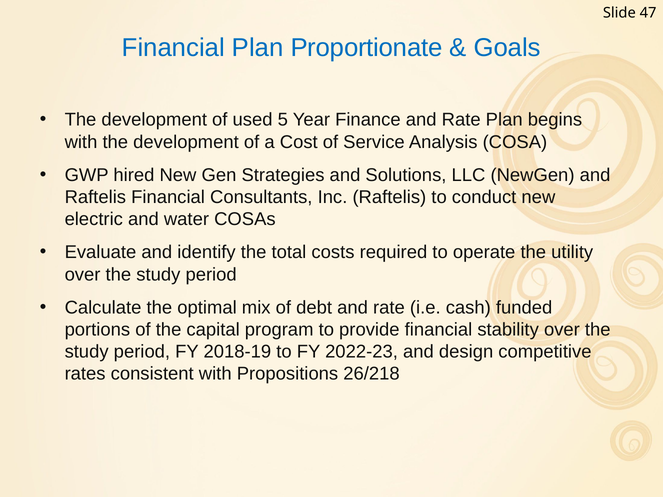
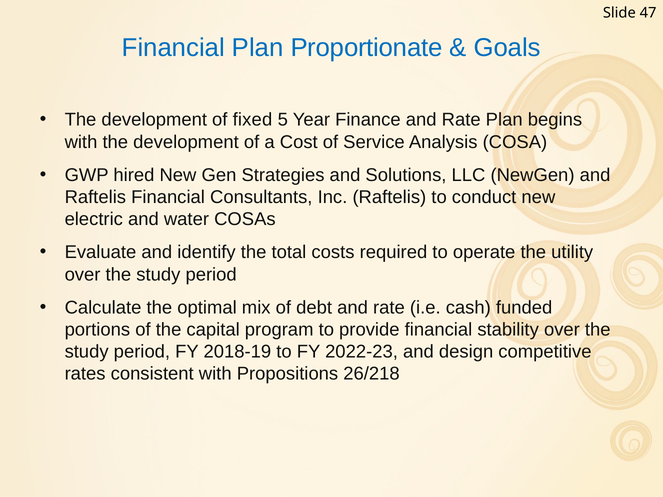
used: used -> fixed
